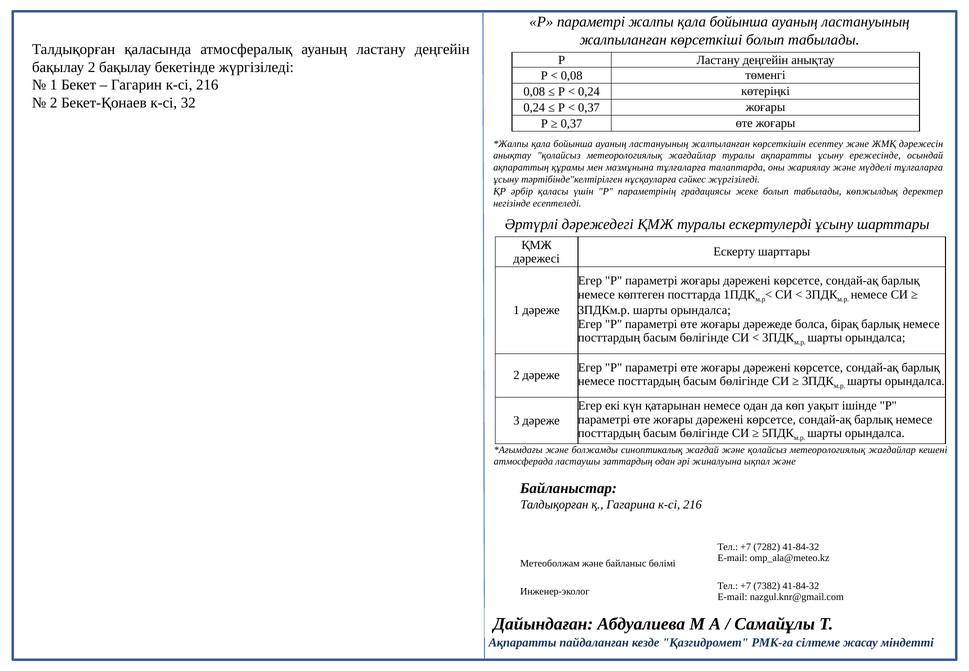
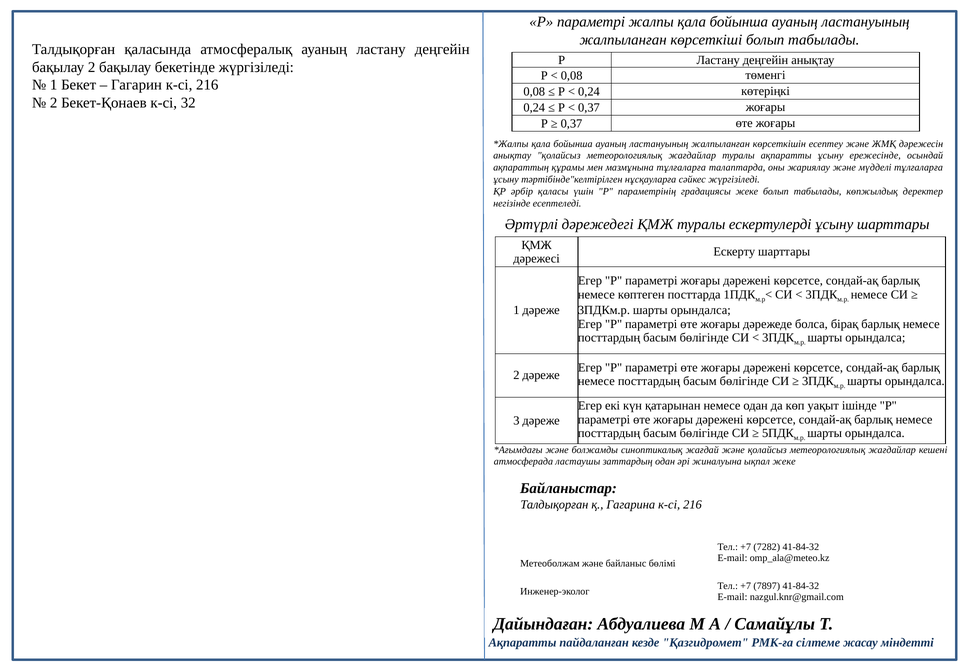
ықпал және: және -> жеке
7382: 7382 -> 7897
